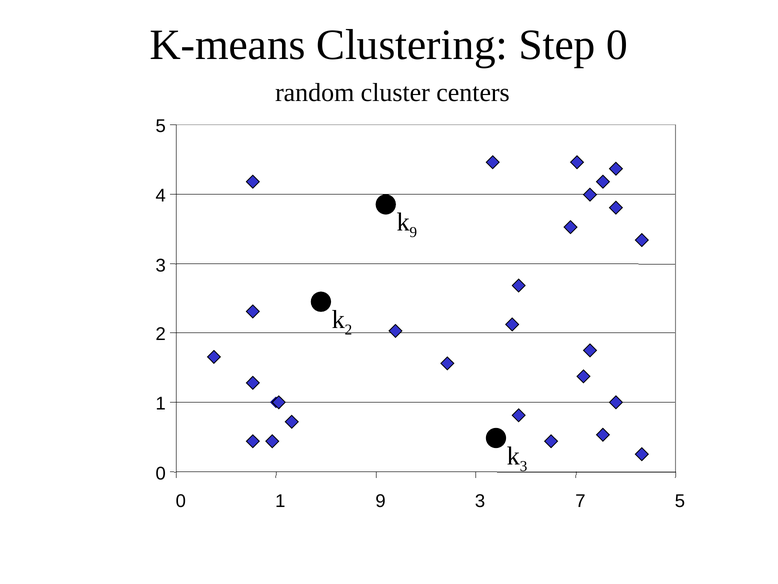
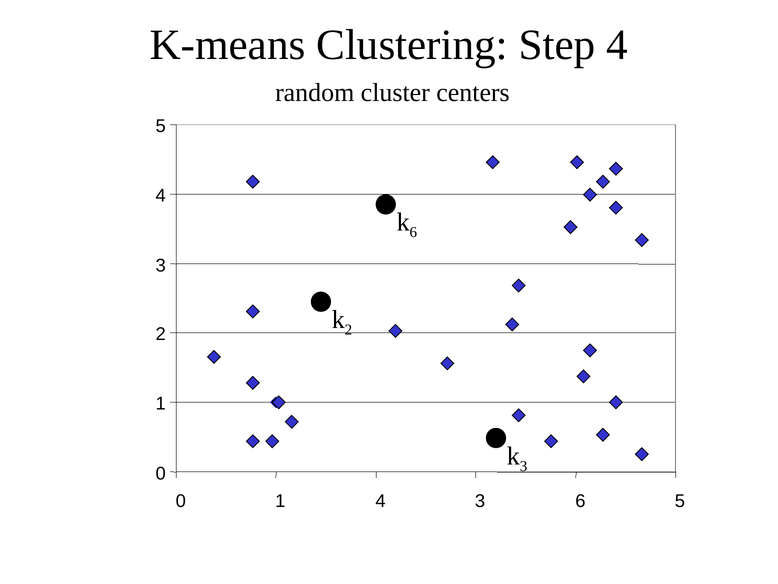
Step 0: 0 -> 4
9 at (413, 232): 9 -> 6
1 9: 9 -> 4
3 7: 7 -> 6
